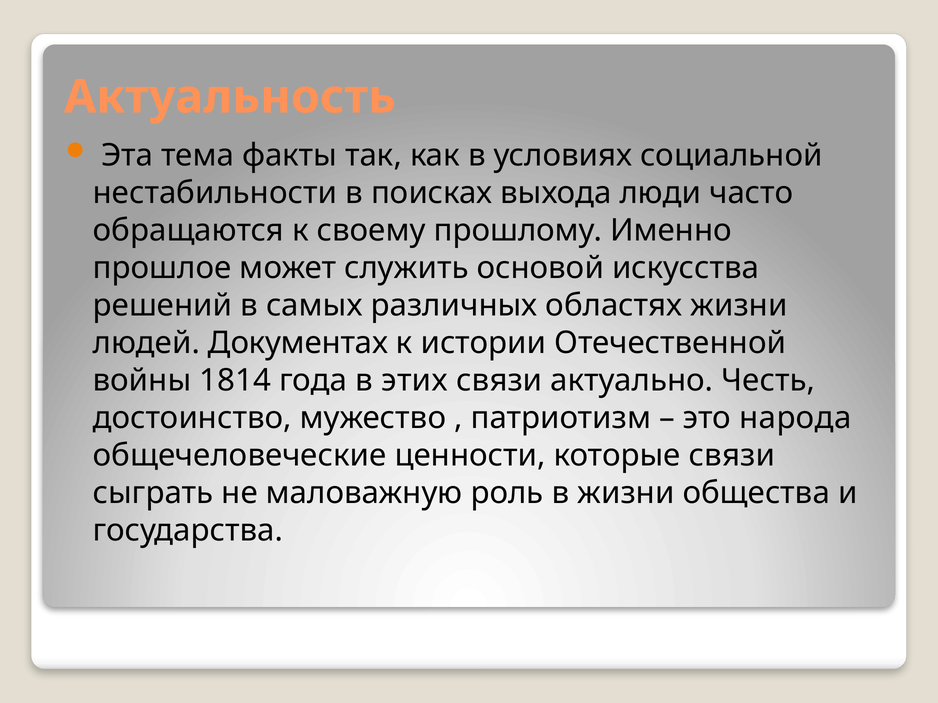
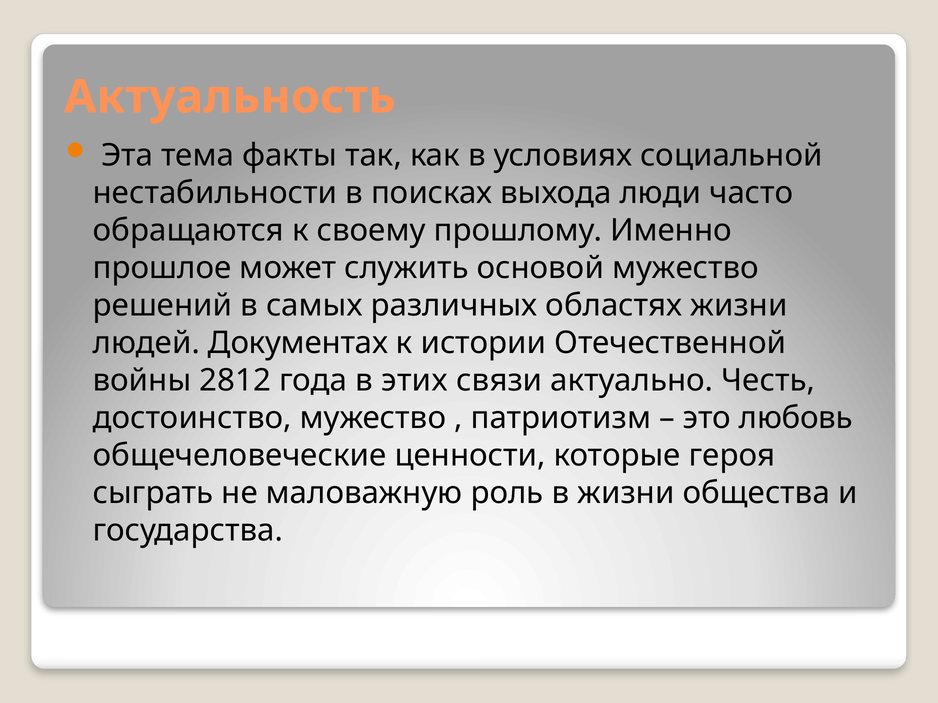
основой искусства: искусства -> мужество
1814: 1814 -> 2812
народа: народа -> любовь
которые связи: связи -> героя
